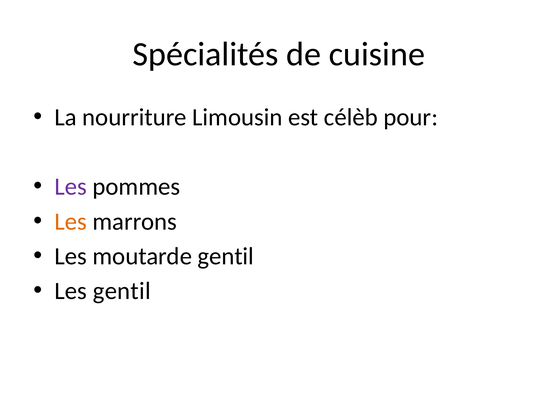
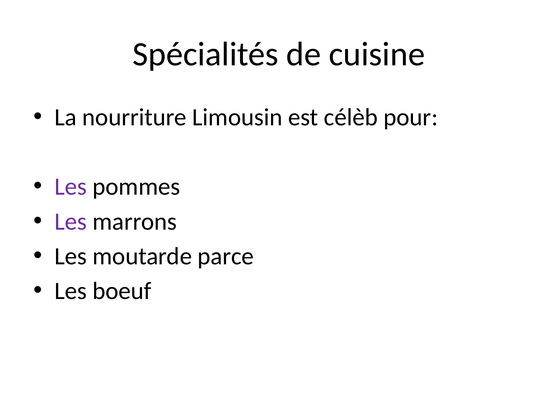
Les at (71, 221) colour: orange -> purple
moutarde gentil: gentil -> parce
Les gentil: gentil -> boeuf
